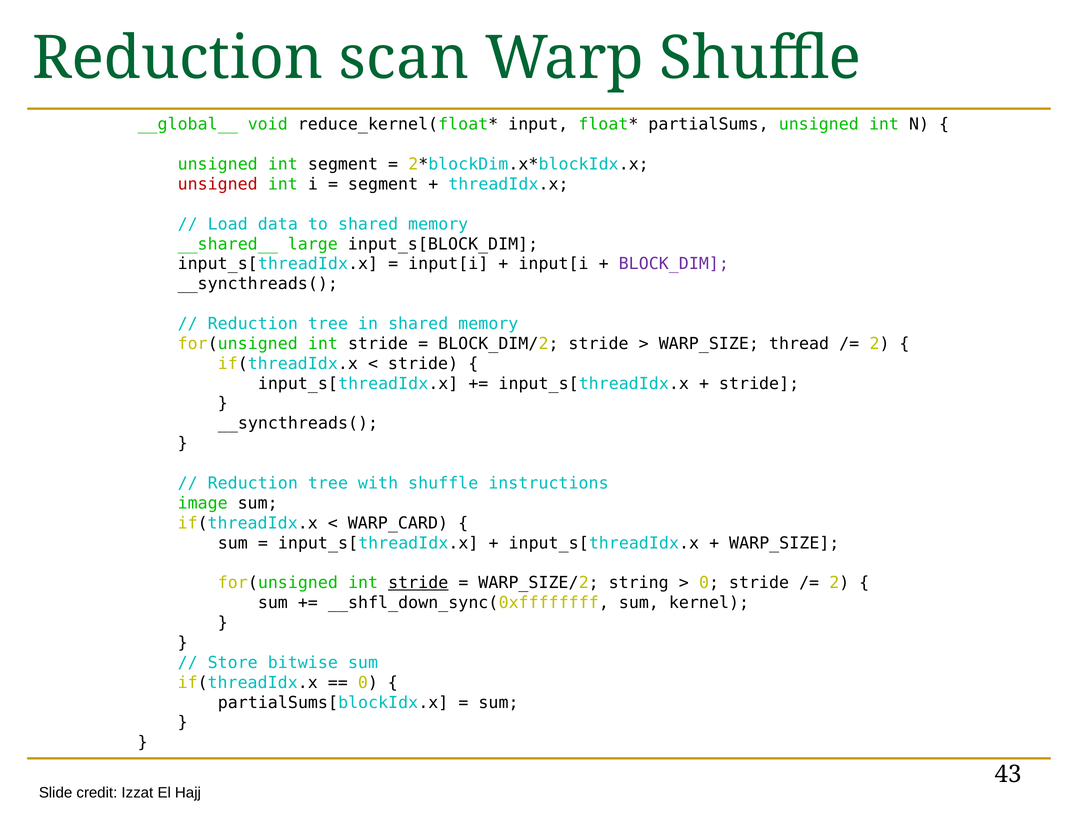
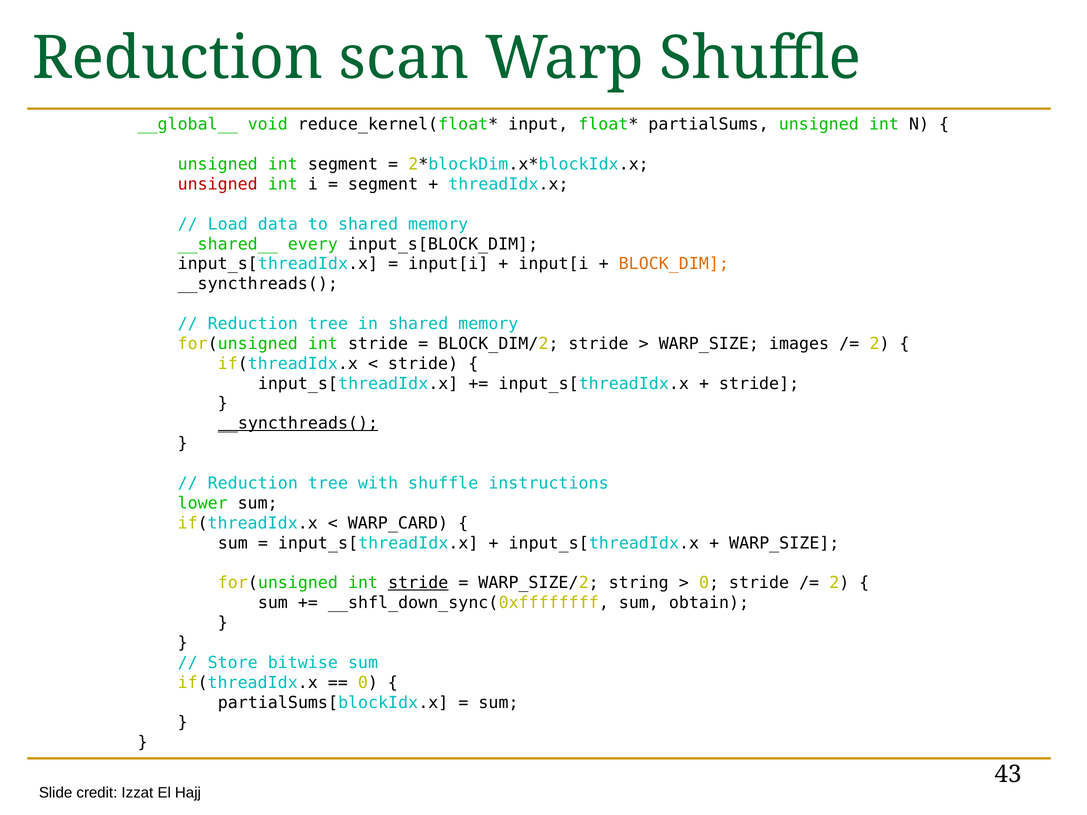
large: large -> every
BLOCK_DIM colour: purple -> orange
thread: thread -> images
__syncthreads( at (298, 424) underline: none -> present
image: image -> lower
kernel: kernel -> obtain
